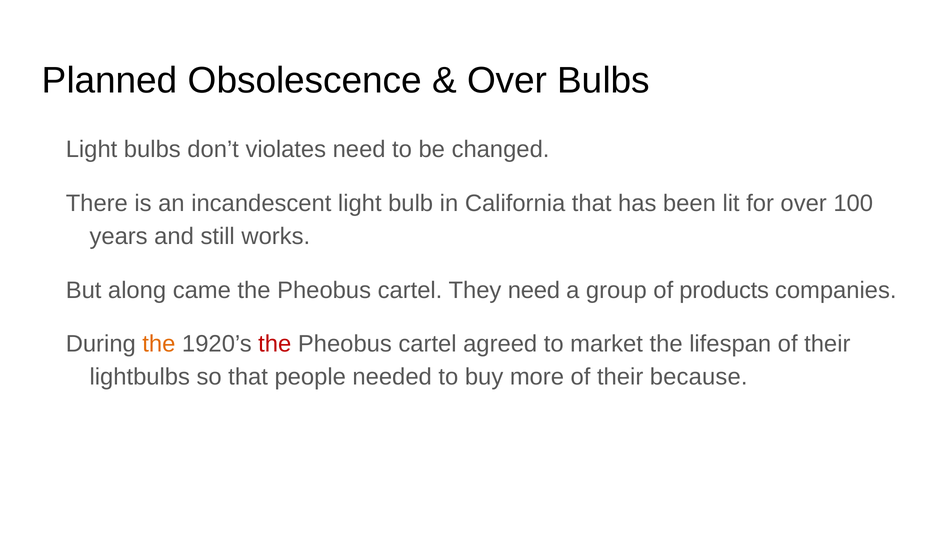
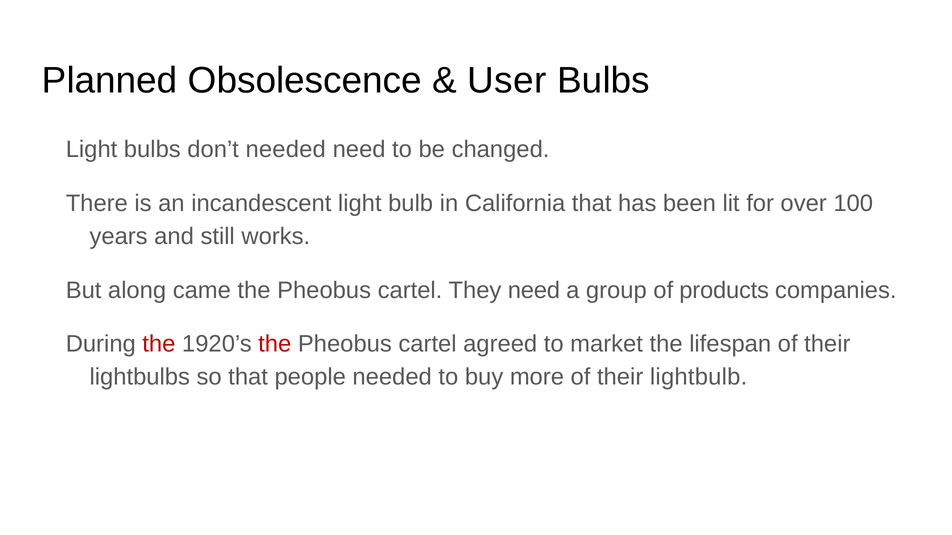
Over at (507, 81): Over -> User
don’t violates: violates -> needed
the at (159, 344) colour: orange -> red
because: because -> lightbulb
